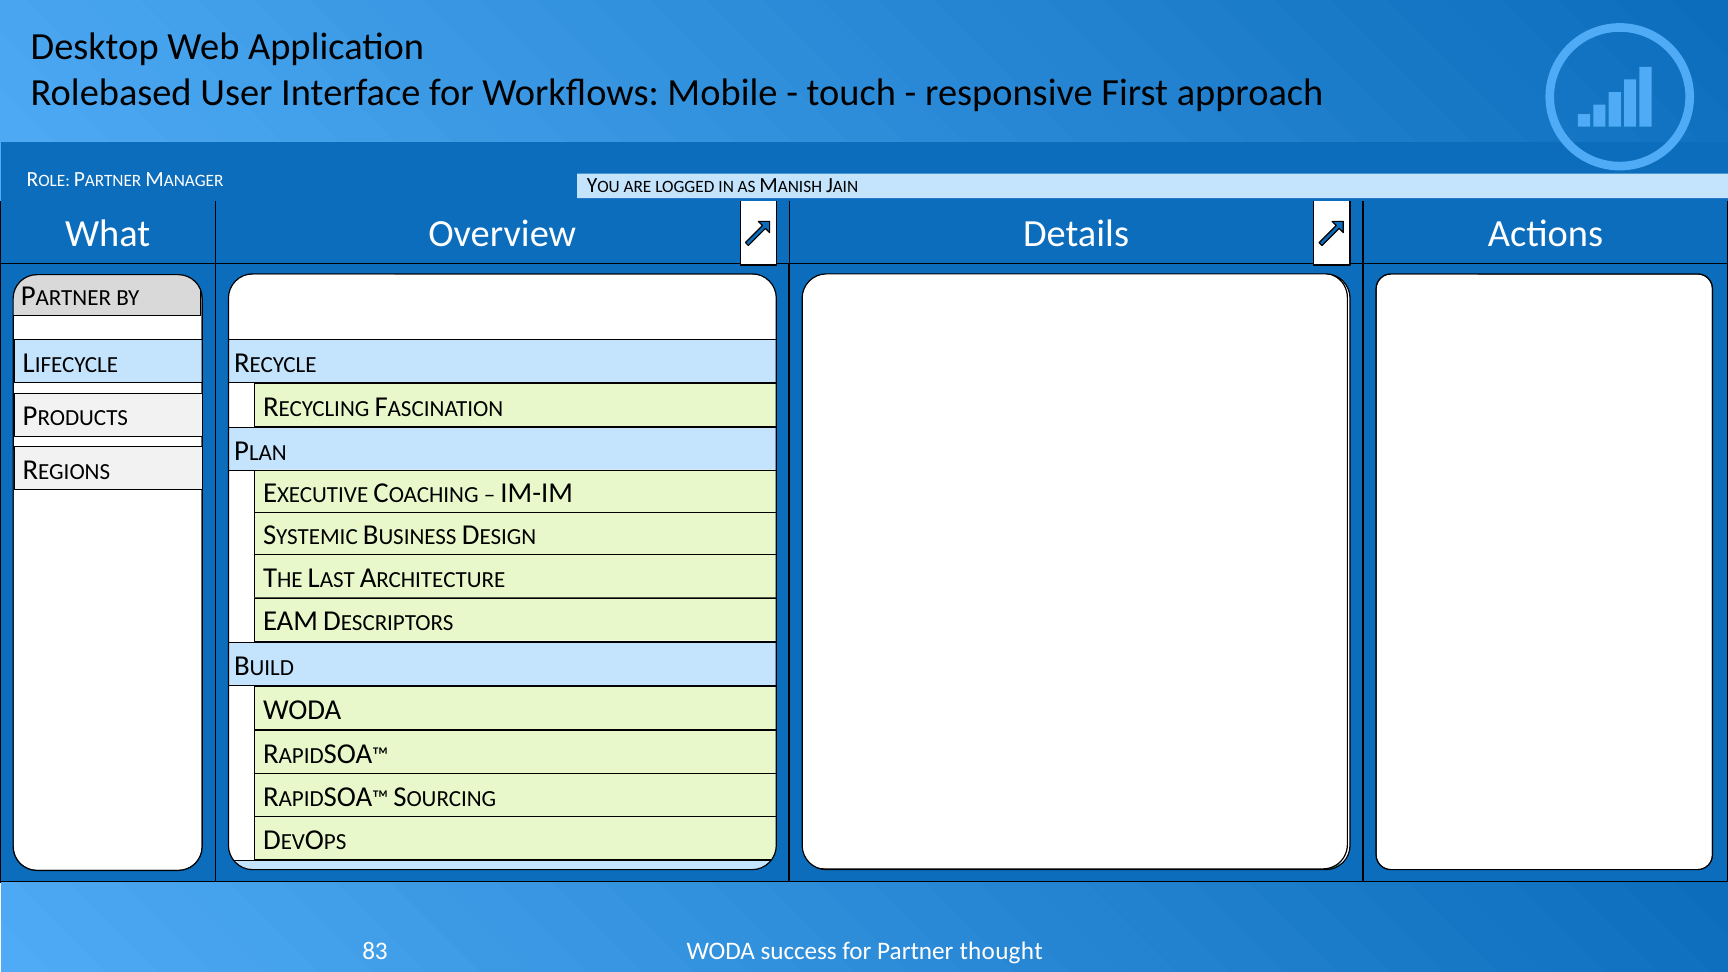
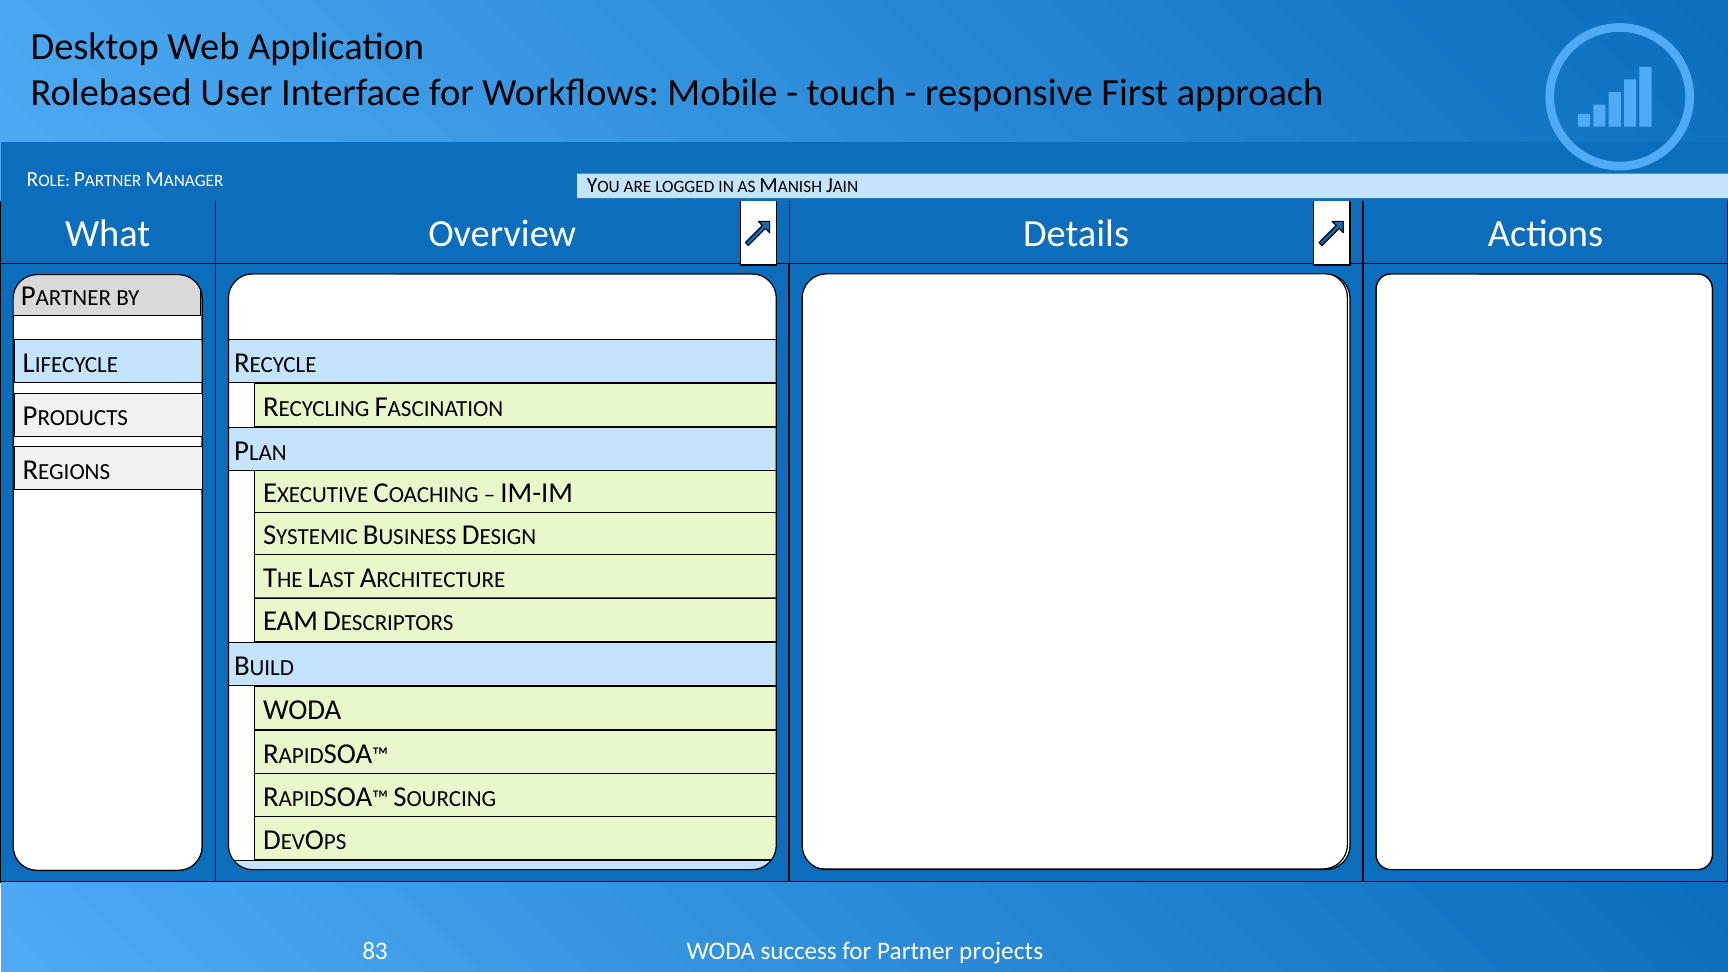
thought: thought -> projects
